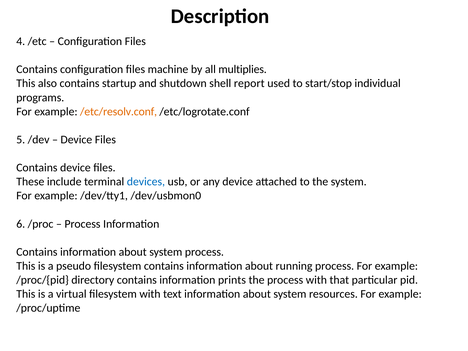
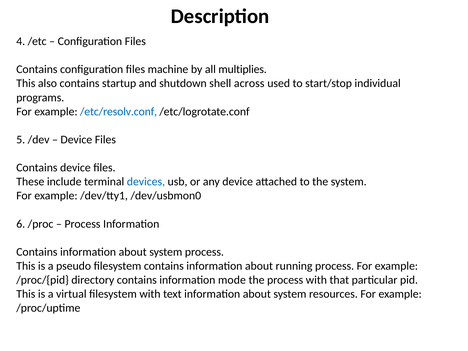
report: report -> across
/etc/resolv.conf colour: orange -> blue
prints: prints -> mode
